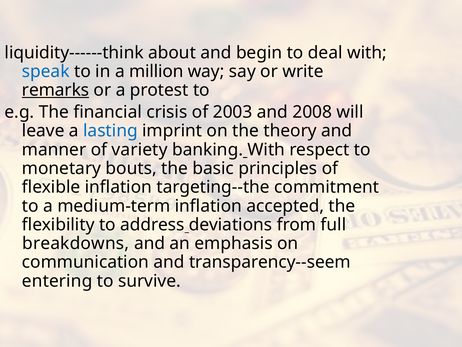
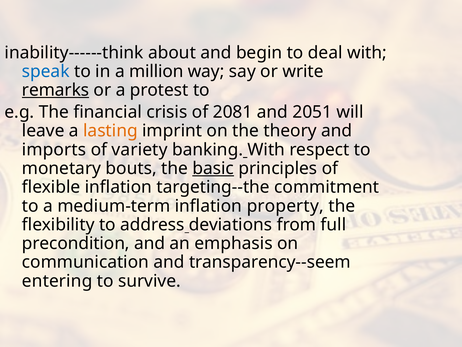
liquidity------think: liquidity------think -> inability------think
2003: 2003 -> 2081
2008: 2008 -> 2051
lasting colour: blue -> orange
manner: manner -> imports
basic underline: none -> present
accepted: accepted -> property
breakdowns: breakdowns -> precondition
